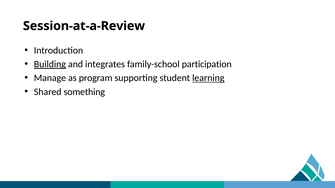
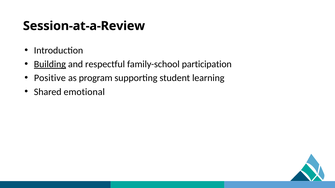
integrates: integrates -> respectful
Manage: Manage -> Positive
learning underline: present -> none
something: something -> emotional
